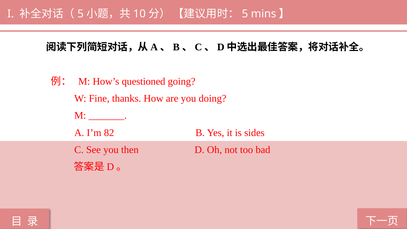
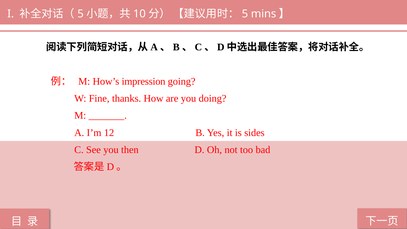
questioned: questioned -> impression
82: 82 -> 12
